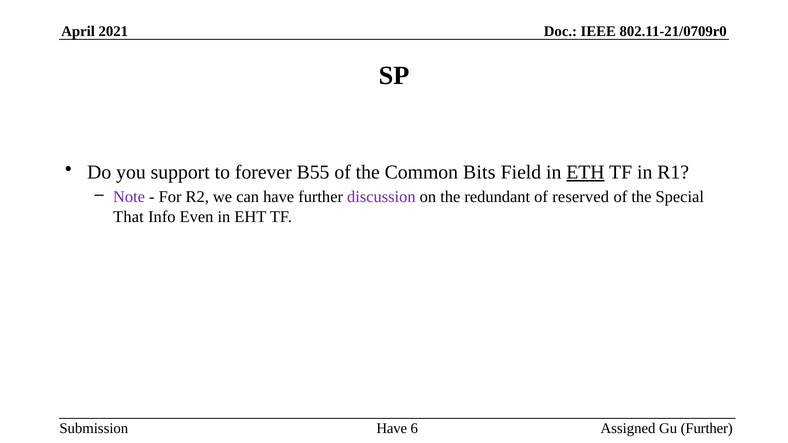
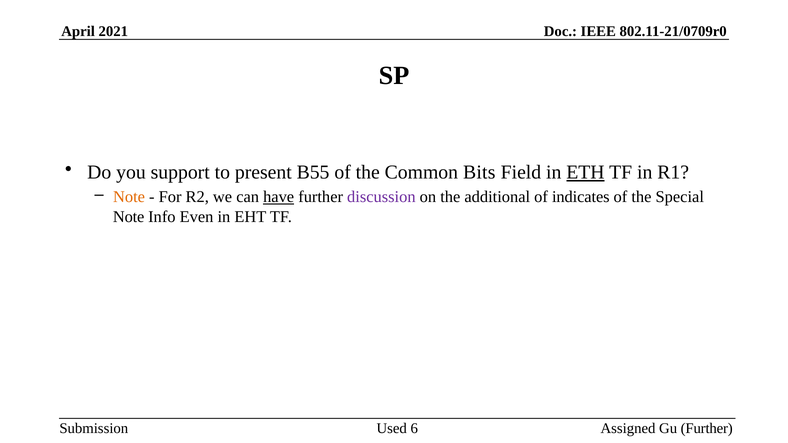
forever: forever -> present
Note at (129, 197) colour: purple -> orange
have at (279, 197) underline: none -> present
redundant: redundant -> additional
reserved: reserved -> indicates
That at (128, 217): That -> Note
Have at (392, 428): Have -> Used
